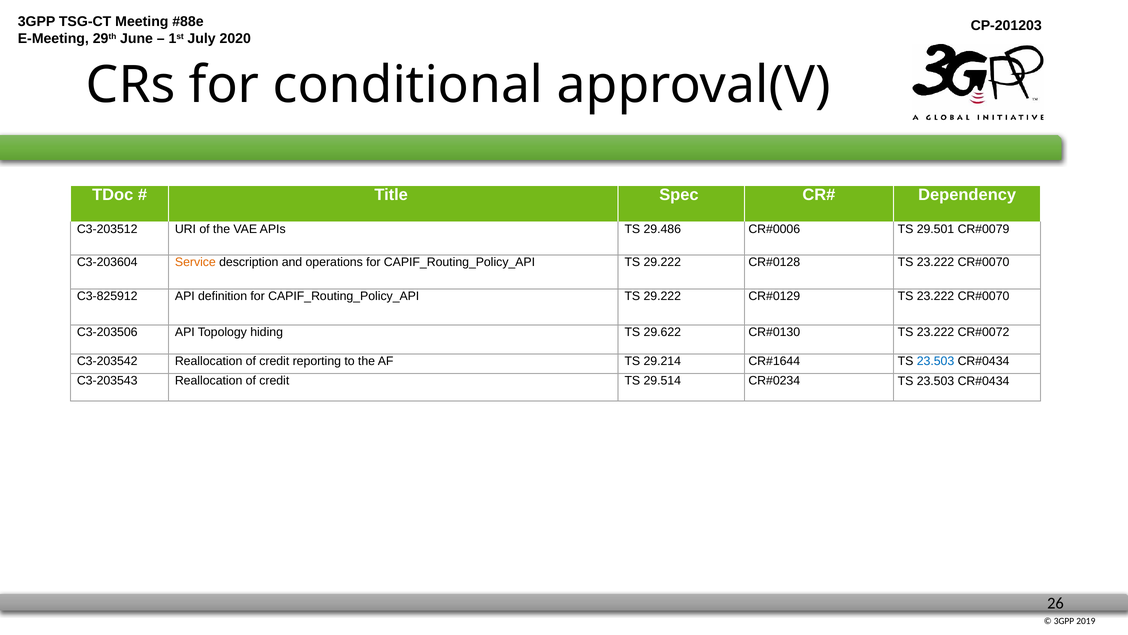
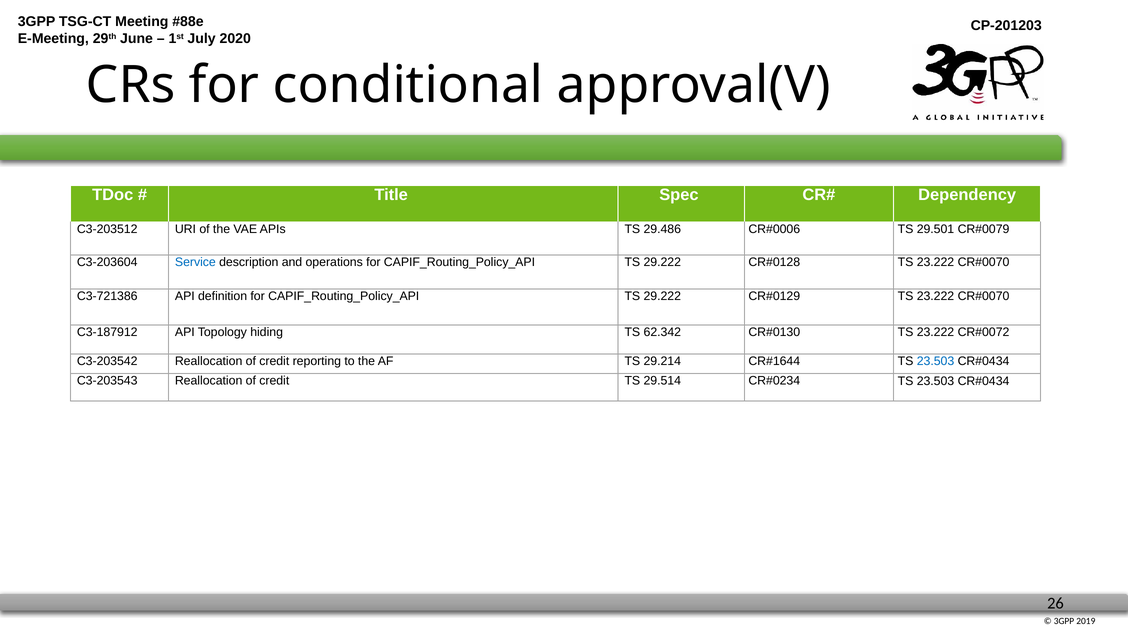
Service colour: orange -> blue
C3-825912: C3-825912 -> C3-721386
C3-203506: C3-203506 -> C3-187912
29.622: 29.622 -> 62.342
